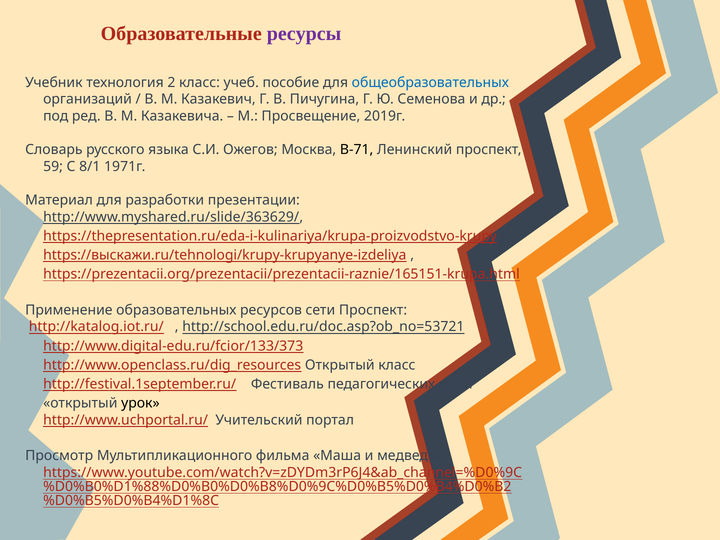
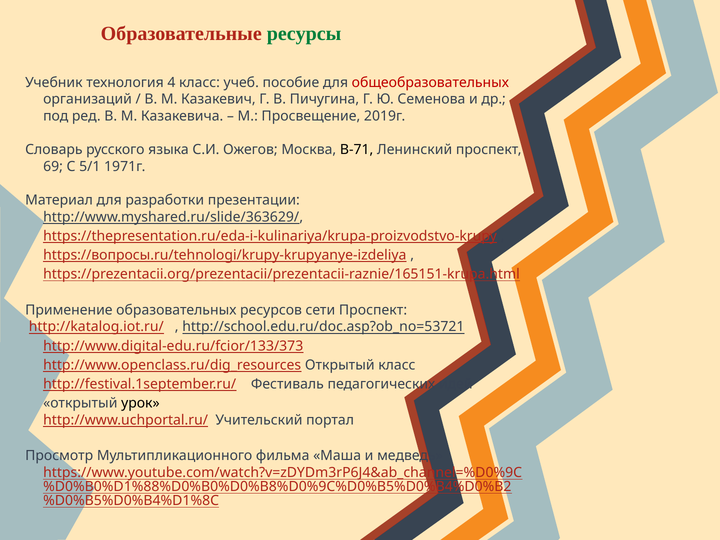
ресурсы colour: purple -> green
2: 2 -> 4
общеобразовательных colour: blue -> red
59: 59 -> 69
8/1: 8/1 -> 5/1
https://выскажи.ru/tehnologi/krupy-krupyanye-izdeliya: https://выскажи.ru/tehnologi/krupy-krupyanye-izdeliya -> https://вопросы.ru/tehnologi/krupy-krupyanye-izdeliya
